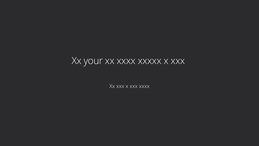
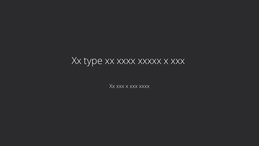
your: your -> type
